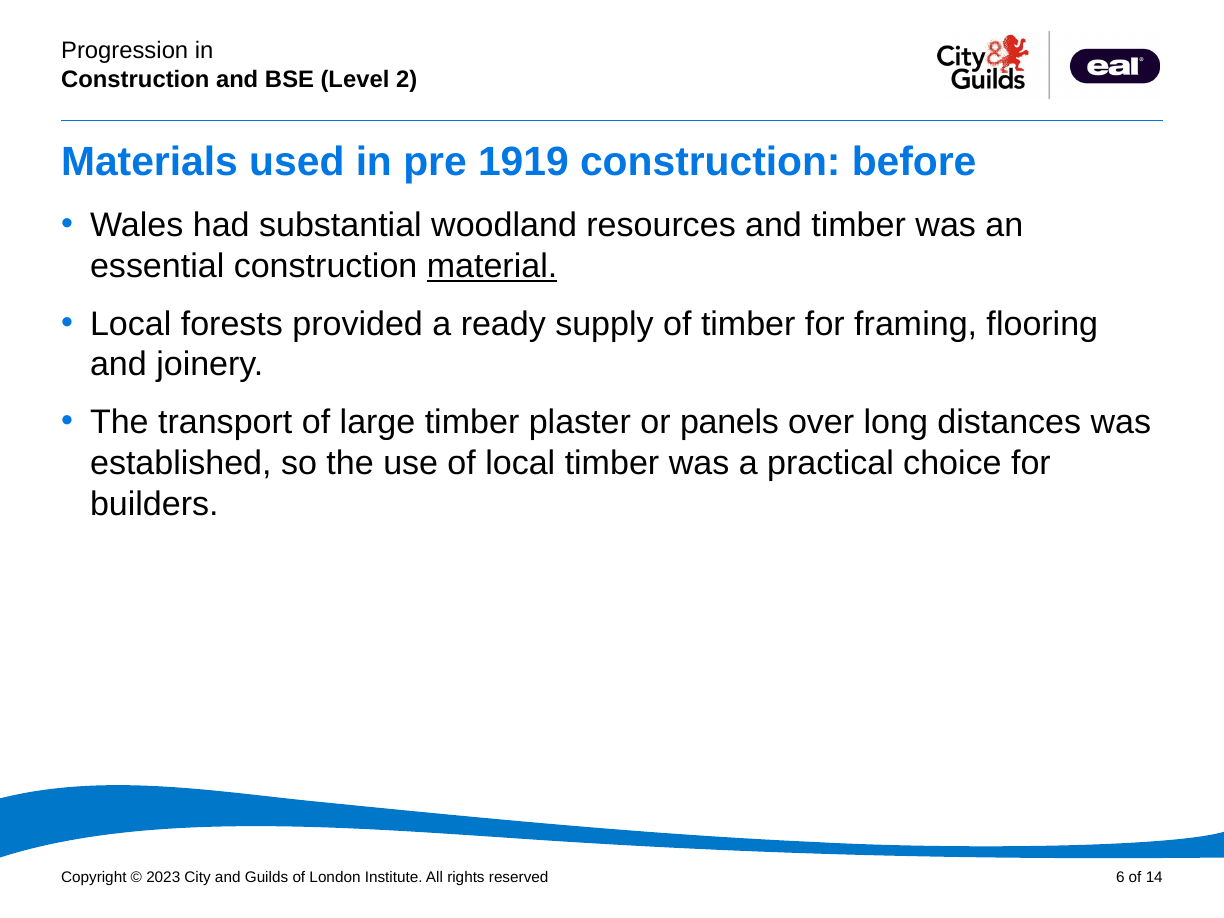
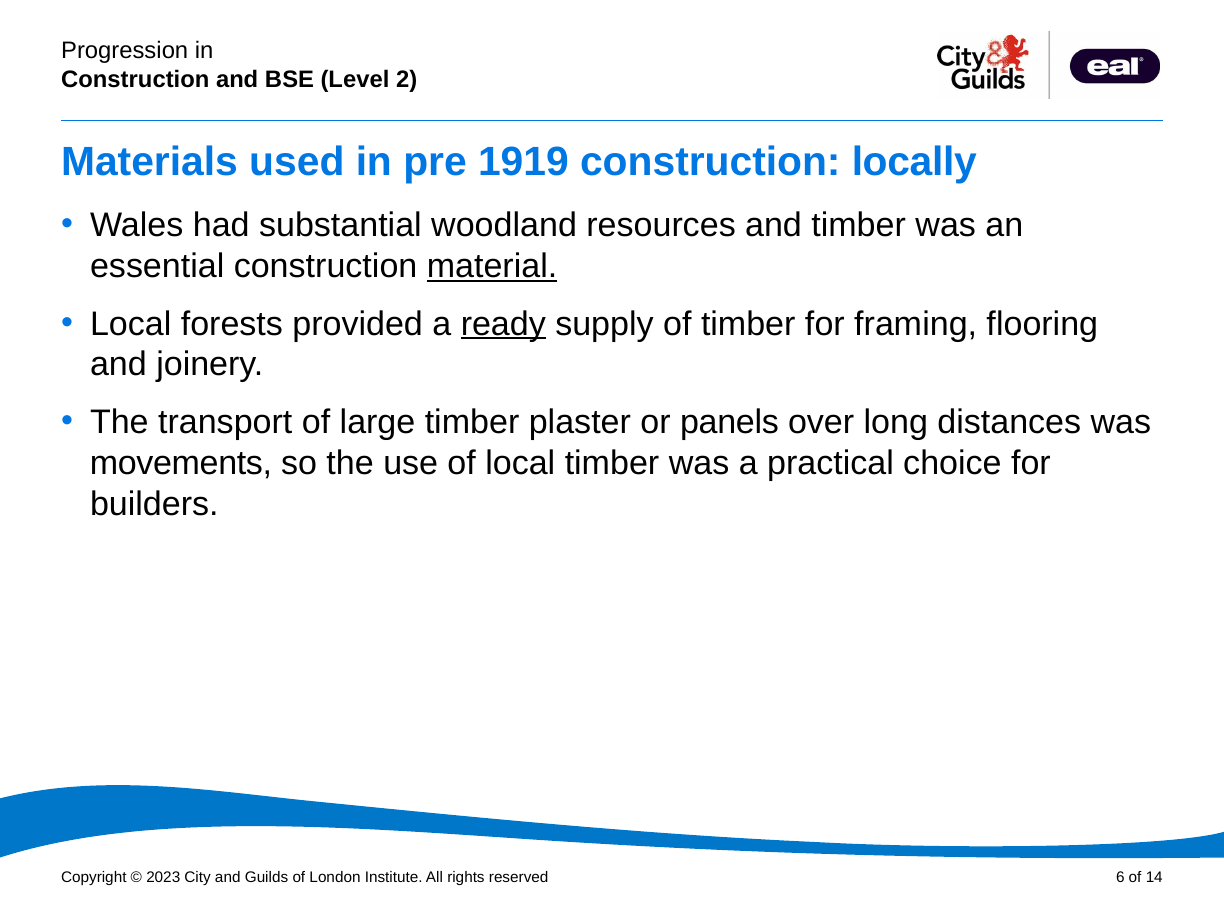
before: before -> locally
ready underline: none -> present
established: established -> movements
